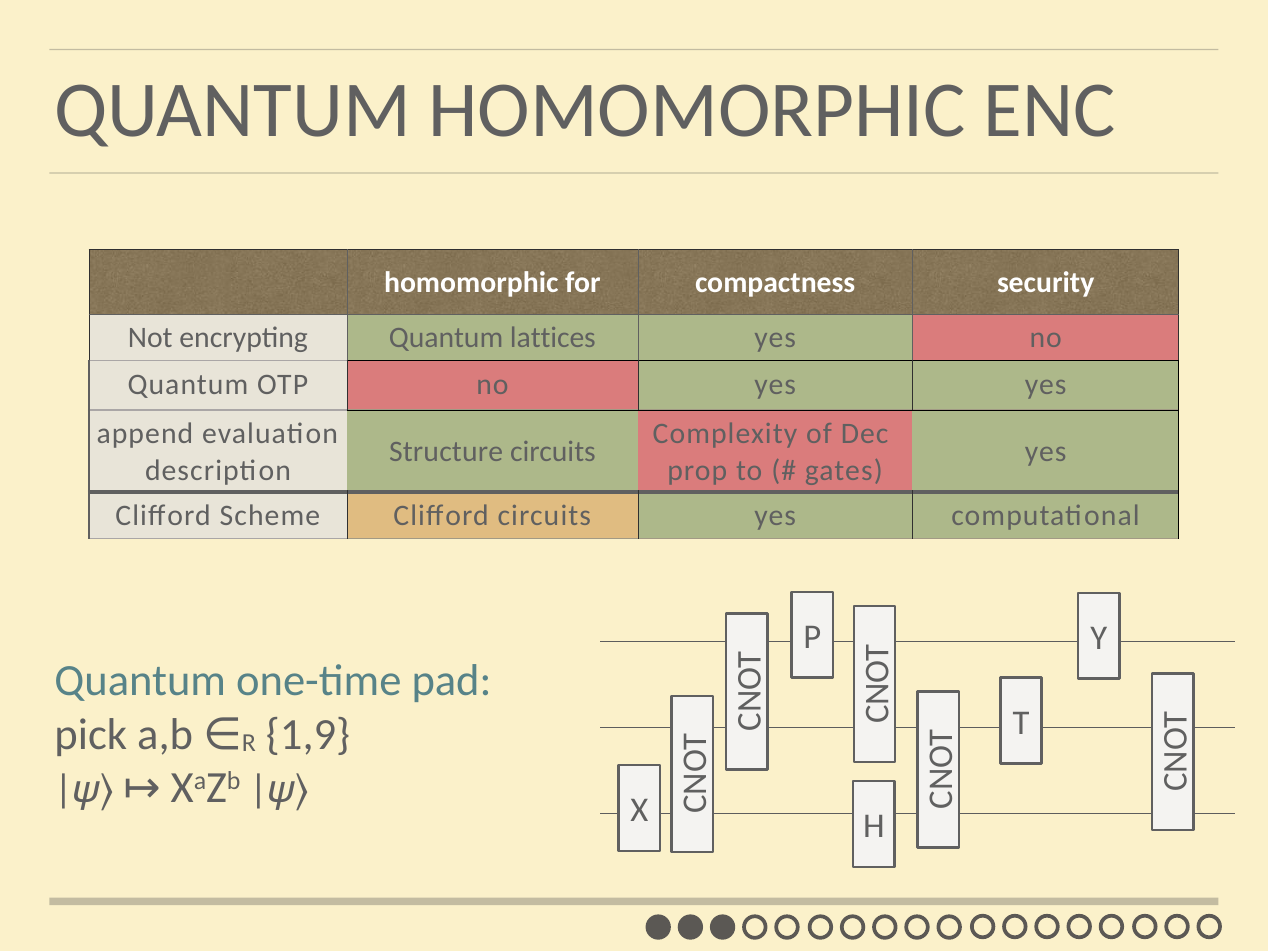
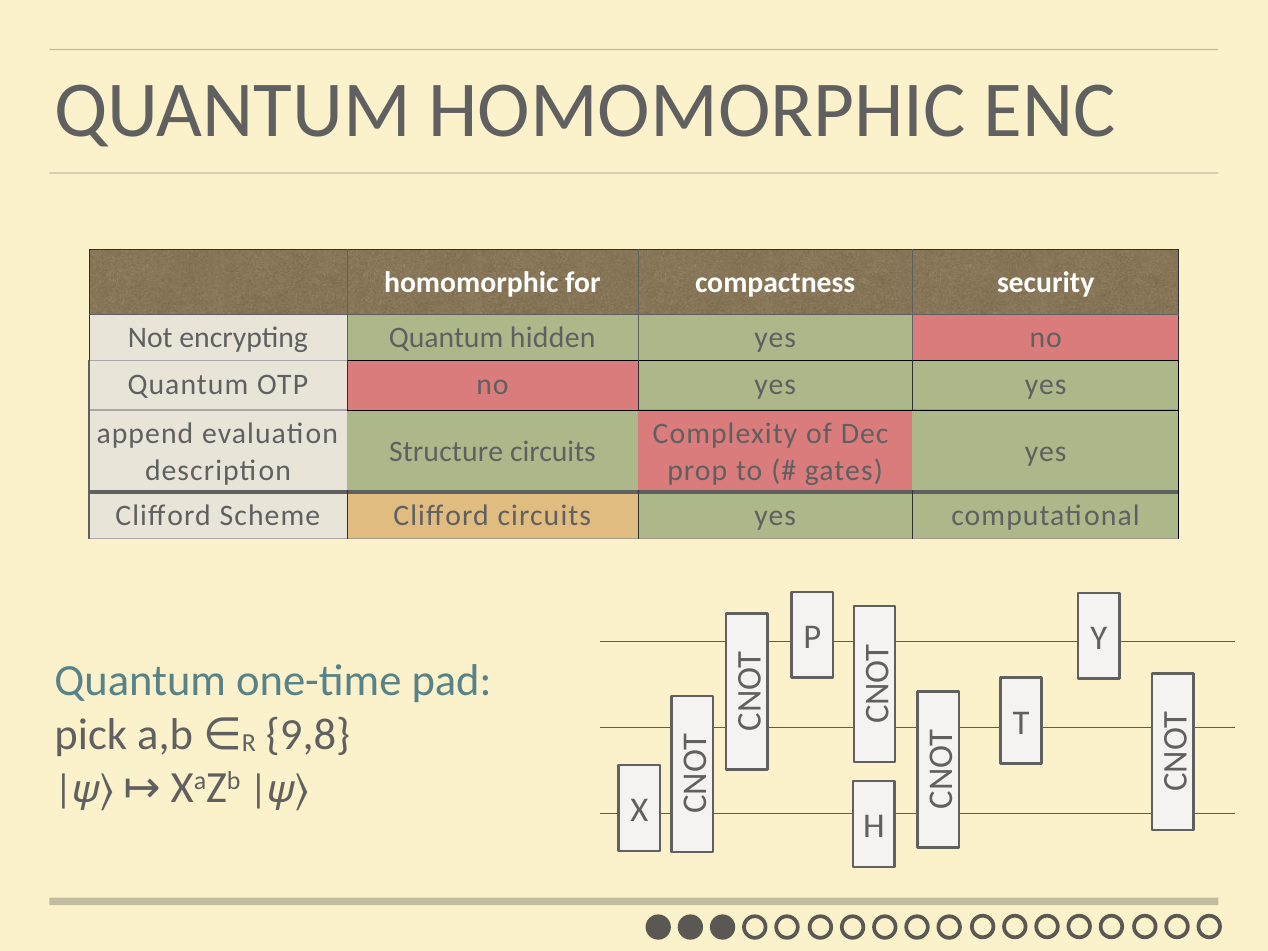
lattices: lattices -> hidden
1,9: 1,9 -> 9,8
